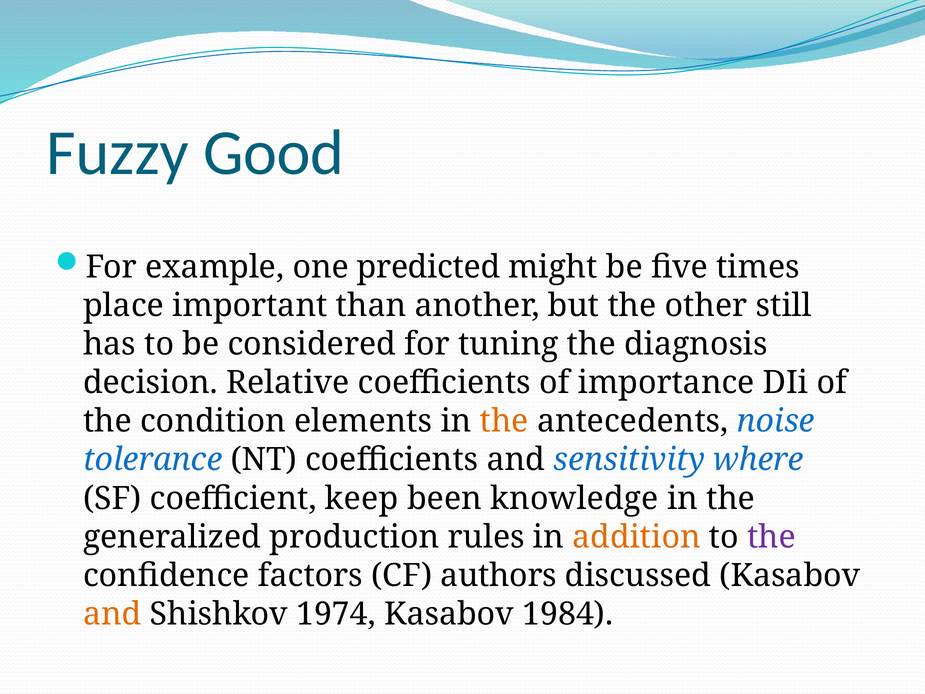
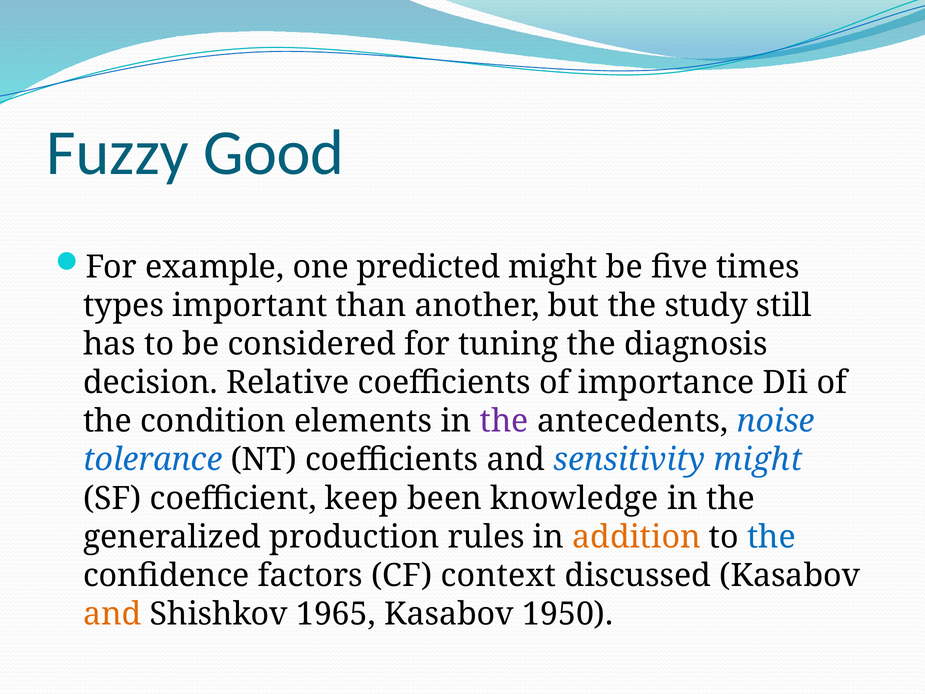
place: place -> types
other: other -> study
the at (504, 421) colour: orange -> purple
sensitivity where: where -> might
the at (771, 537) colour: purple -> blue
authors: authors -> context
1974: 1974 -> 1965
1984: 1984 -> 1950
